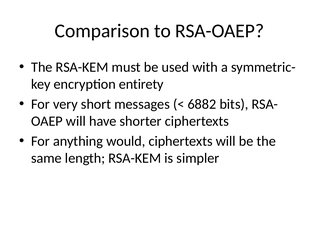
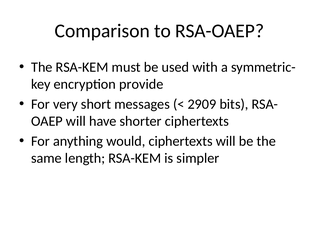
entirety: entirety -> provide
6882: 6882 -> 2909
